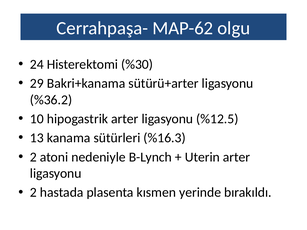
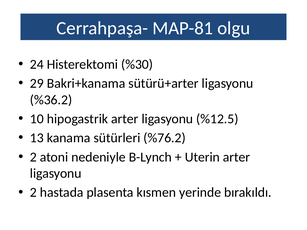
MAP-62: MAP-62 -> MAP-81
%16.3: %16.3 -> %76.2
